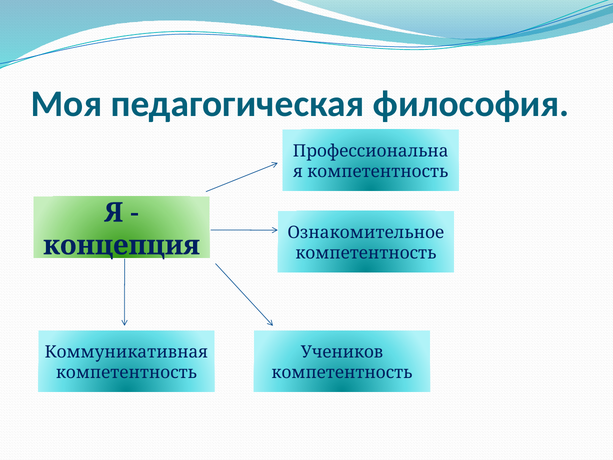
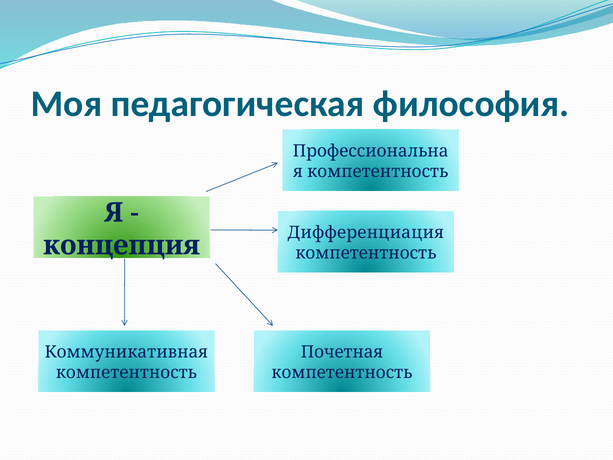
Ознакомительное: Ознакомительное -> Дифференциация
Учеников: Учеников -> Почетная
